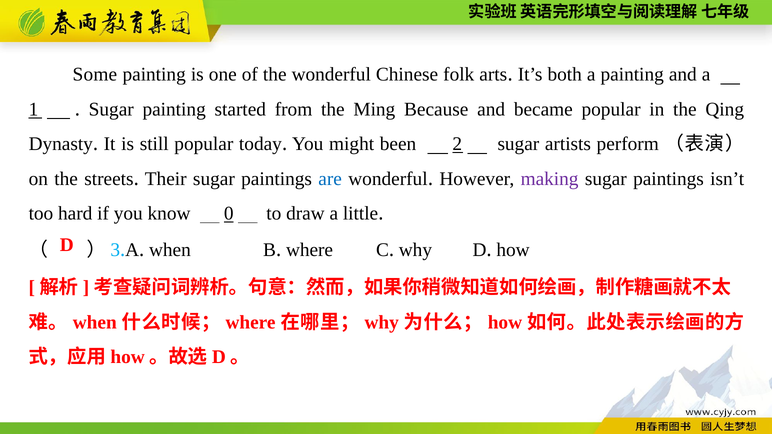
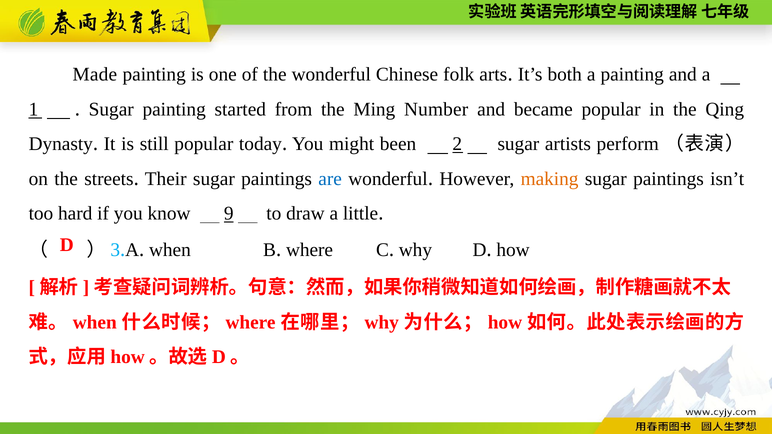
Some: Some -> Made
Because: Because -> Number
making colour: purple -> orange
0: 0 -> 9
